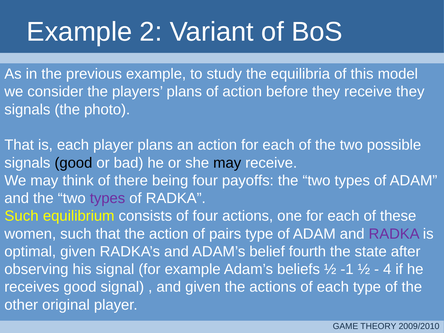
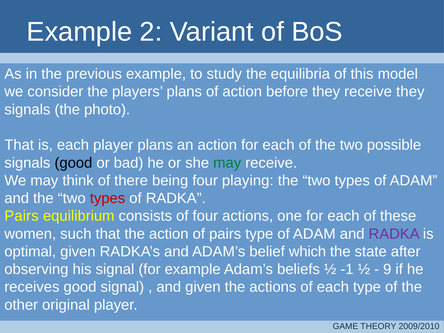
may at (227, 163) colour: black -> green
payoffs: payoffs -> playing
types at (108, 198) colour: purple -> red
Such at (22, 216): Such -> Pairs
fourth: fourth -> which
4: 4 -> 9
